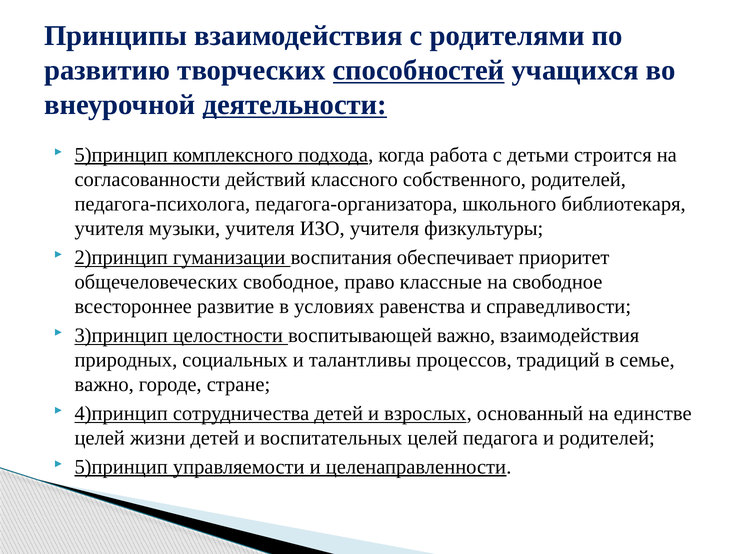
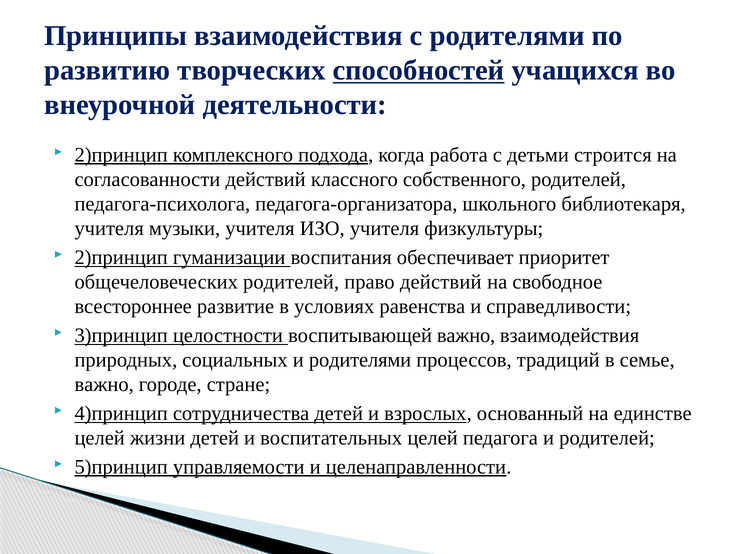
деятельности underline: present -> none
5)принцип at (121, 155): 5)принцип -> 2)принцип
общечеловеческих свободное: свободное -> родителей
право классные: классные -> действий
и талантливы: талантливы -> родителями
